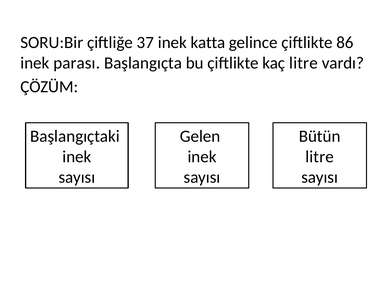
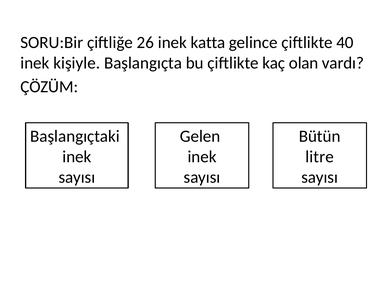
37: 37 -> 26
86: 86 -> 40
parası: parası -> kişiyle
kaç litre: litre -> olan
